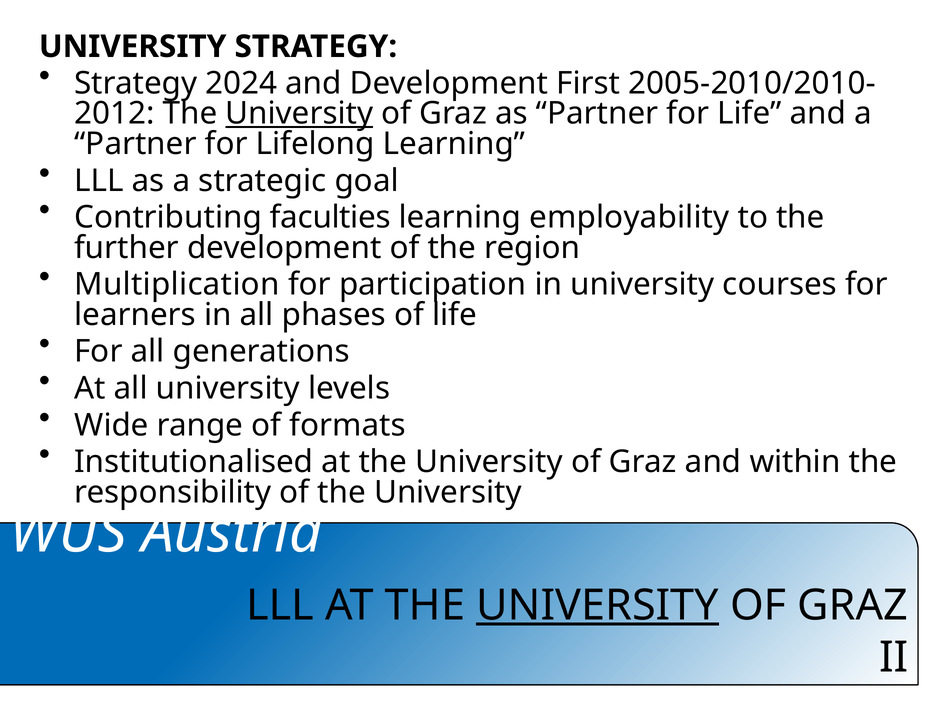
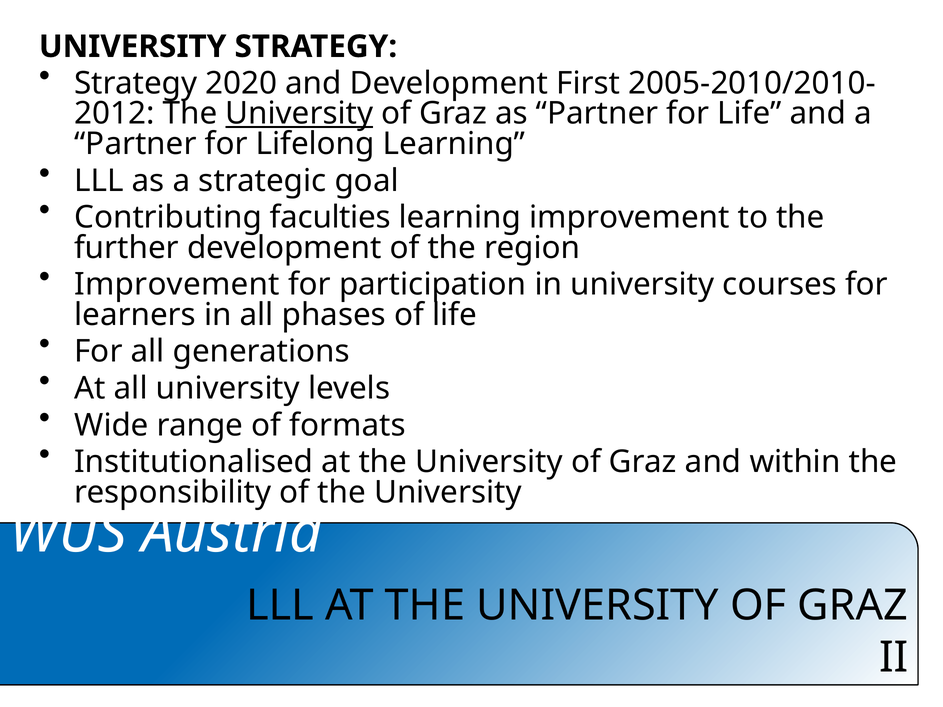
2024: 2024 -> 2020
learning employability: employability -> improvement
Multiplication at (177, 285): Multiplication -> Improvement
UNIVERSITY at (598, 606) underline: present -> none
